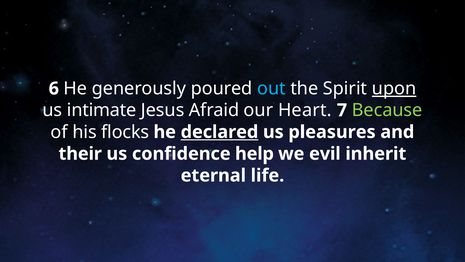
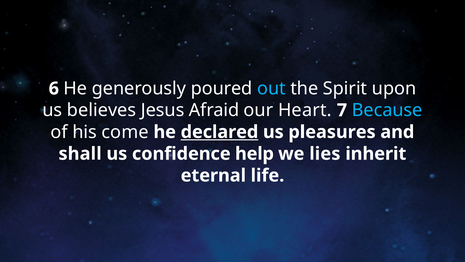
upon underline: present -> none
intimate: intimate -> believes
Because colour: light green -> light blue
flocks: flocks -> come
their: their -> shall
evil: evil -> lies
